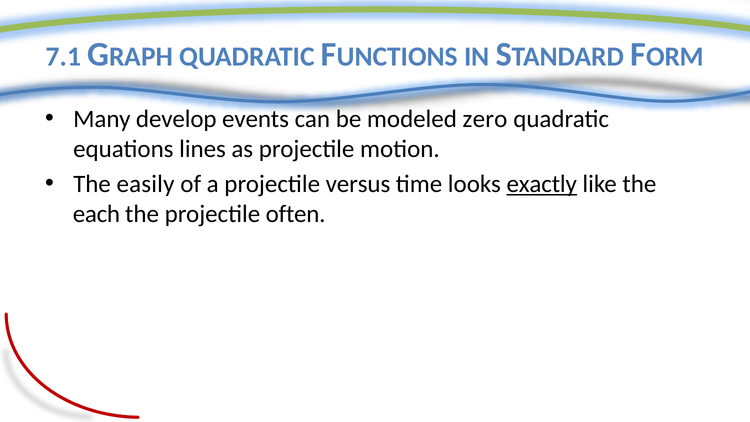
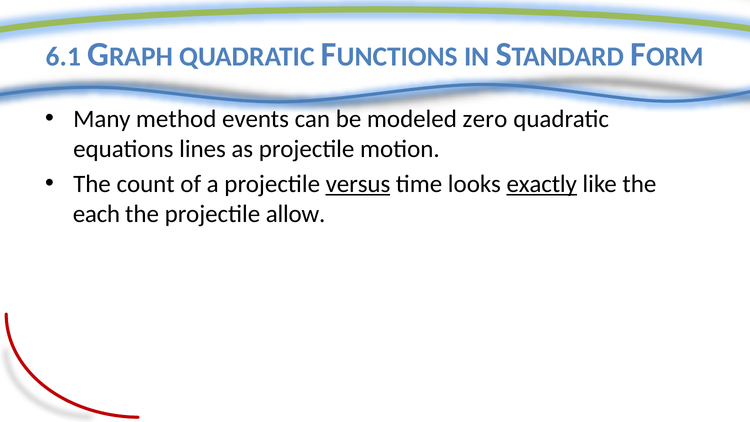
7.1: 7.1 -> 6.1
develop: develop -> method
easily: easily -> count
versus underline: none -> present
often: often -> allow
